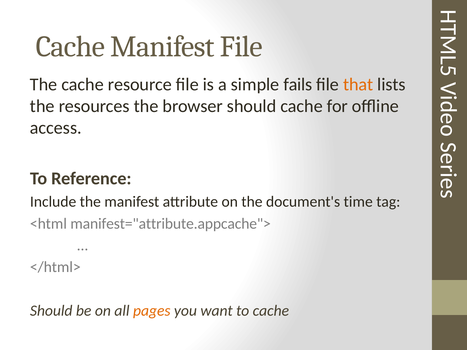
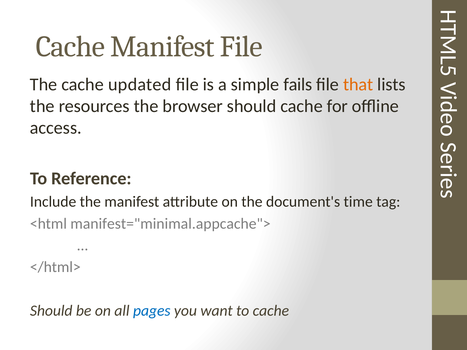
resource: resource -> updated
manifest="attribute.appcache">: manifest="attribute.appcache"> -> manifest="minimal.appcache">
pages colour: orange -> blue
